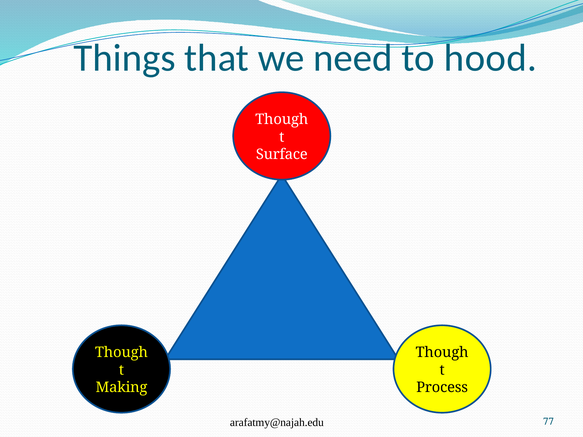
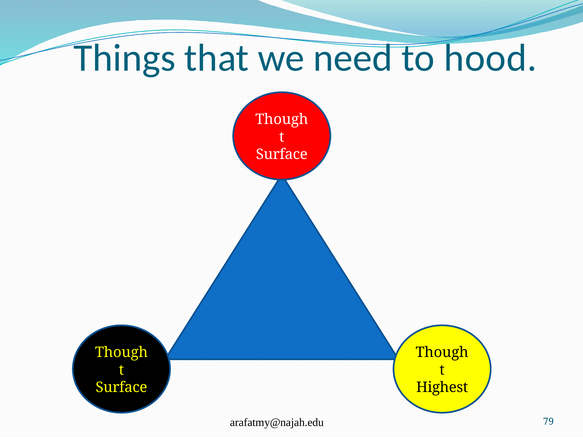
Making at (121, 388): Making -> Surface
Process: Process -> Highest
77: 77 -> 79
